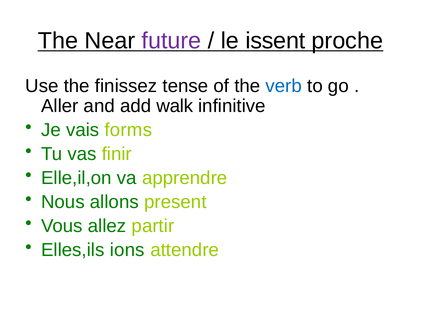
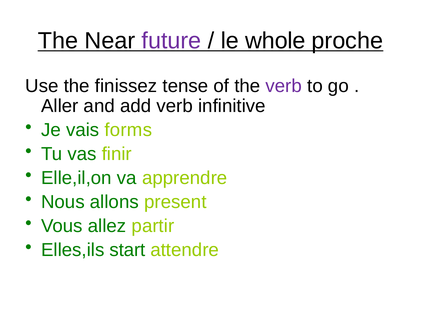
issent: issent -> whole
verb at (284, 86) colour: blue -> purple
add walk: walk -> verb
ions: ions -> start
